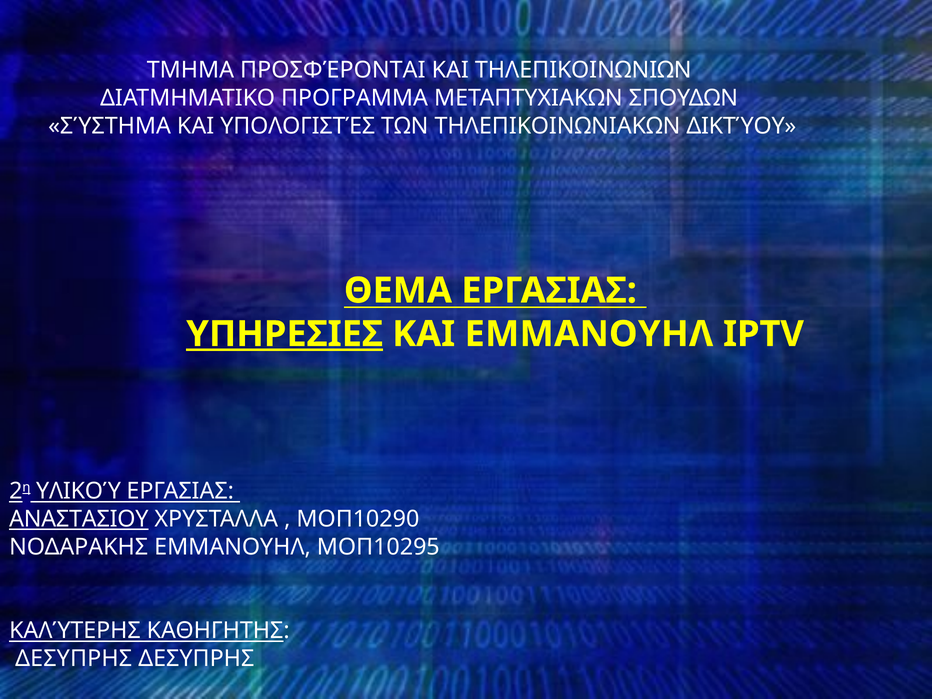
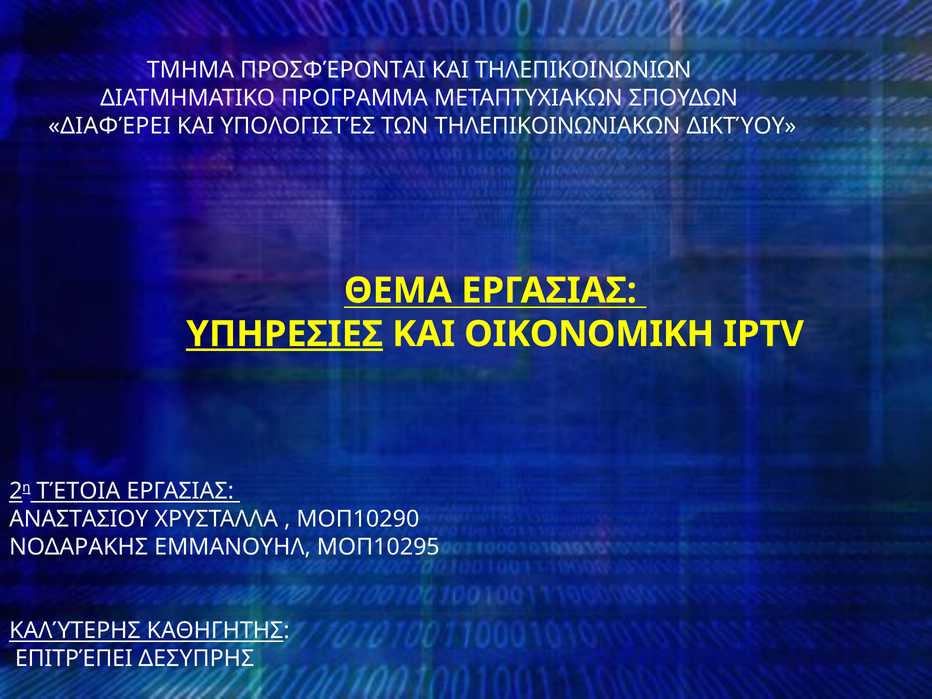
ΣΎΣΤΗΜΑ: ΣΎΣΤΗΜΑ -> ΔΙΑΦΈΡΕΙ
ΚΑΙ ΕΜΜΑΝΟΥΗΛ: ΕΜΜΑΝΟΥΗΛ -> ΟΙΚΟΝΟΜΙΚΗ
ΥΛΙΚΟΎ: ΥΛΙΚΟΎ -> ΤΈΤΟΙΑ
ΑΝΑΣΤΑΣΙΟΥ underline: present -> none
ΔΕΣΥΠΡΗΣ at (74, 659): ΔΕΣΥΠΡΗΣ -> ΕΠΙΤΡΈΠΕΙ
